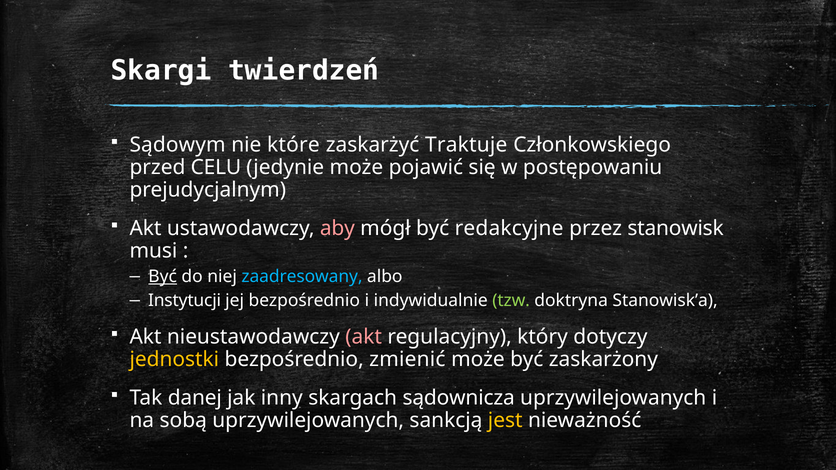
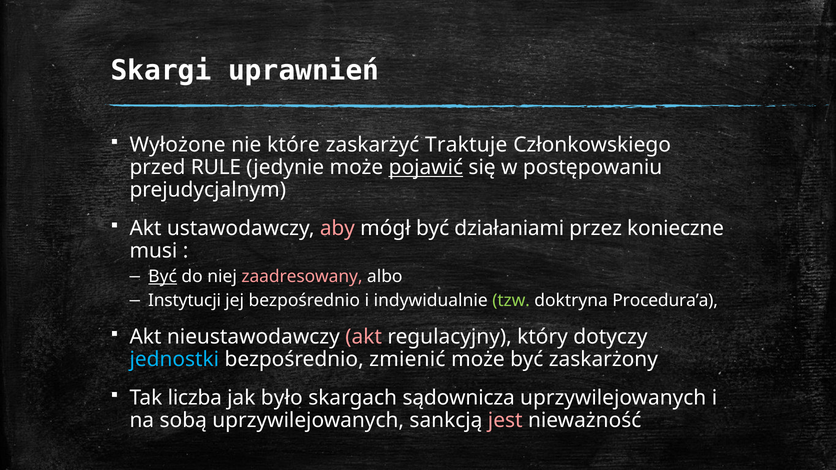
twierdzeń: twierdzeń -> uprawnień
Sądowym: Sądowym -> Wyłożone
CELU: CELU -> RULE
pojawić underline: none -> present
redakcyjne: redakcyjne -> działaniami
stanowisk: stanowisk -> konieczne
zaadresowany colour: light blue -> pink
Stanowisk’a: Stanowisk’a -> Procedura’a
jednostki colour: yellow -> light blue
danej: danej -> liczba
inny: inny -> było
jest colour: yellow -> pink
